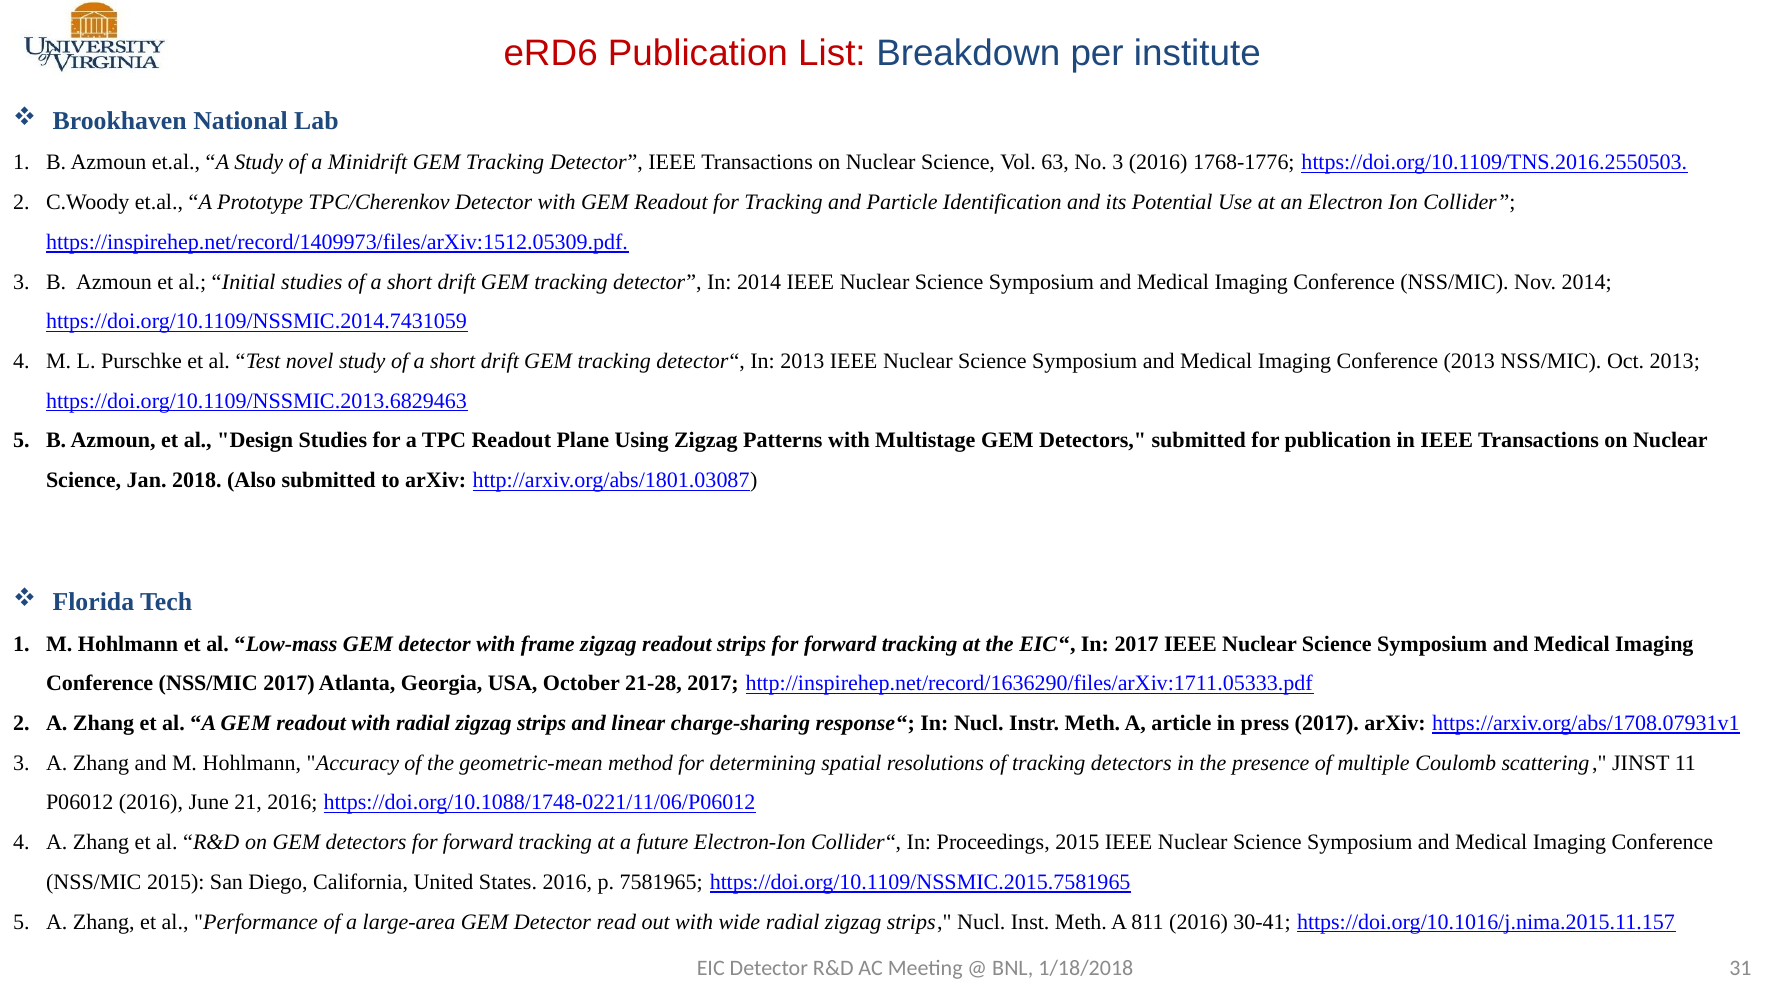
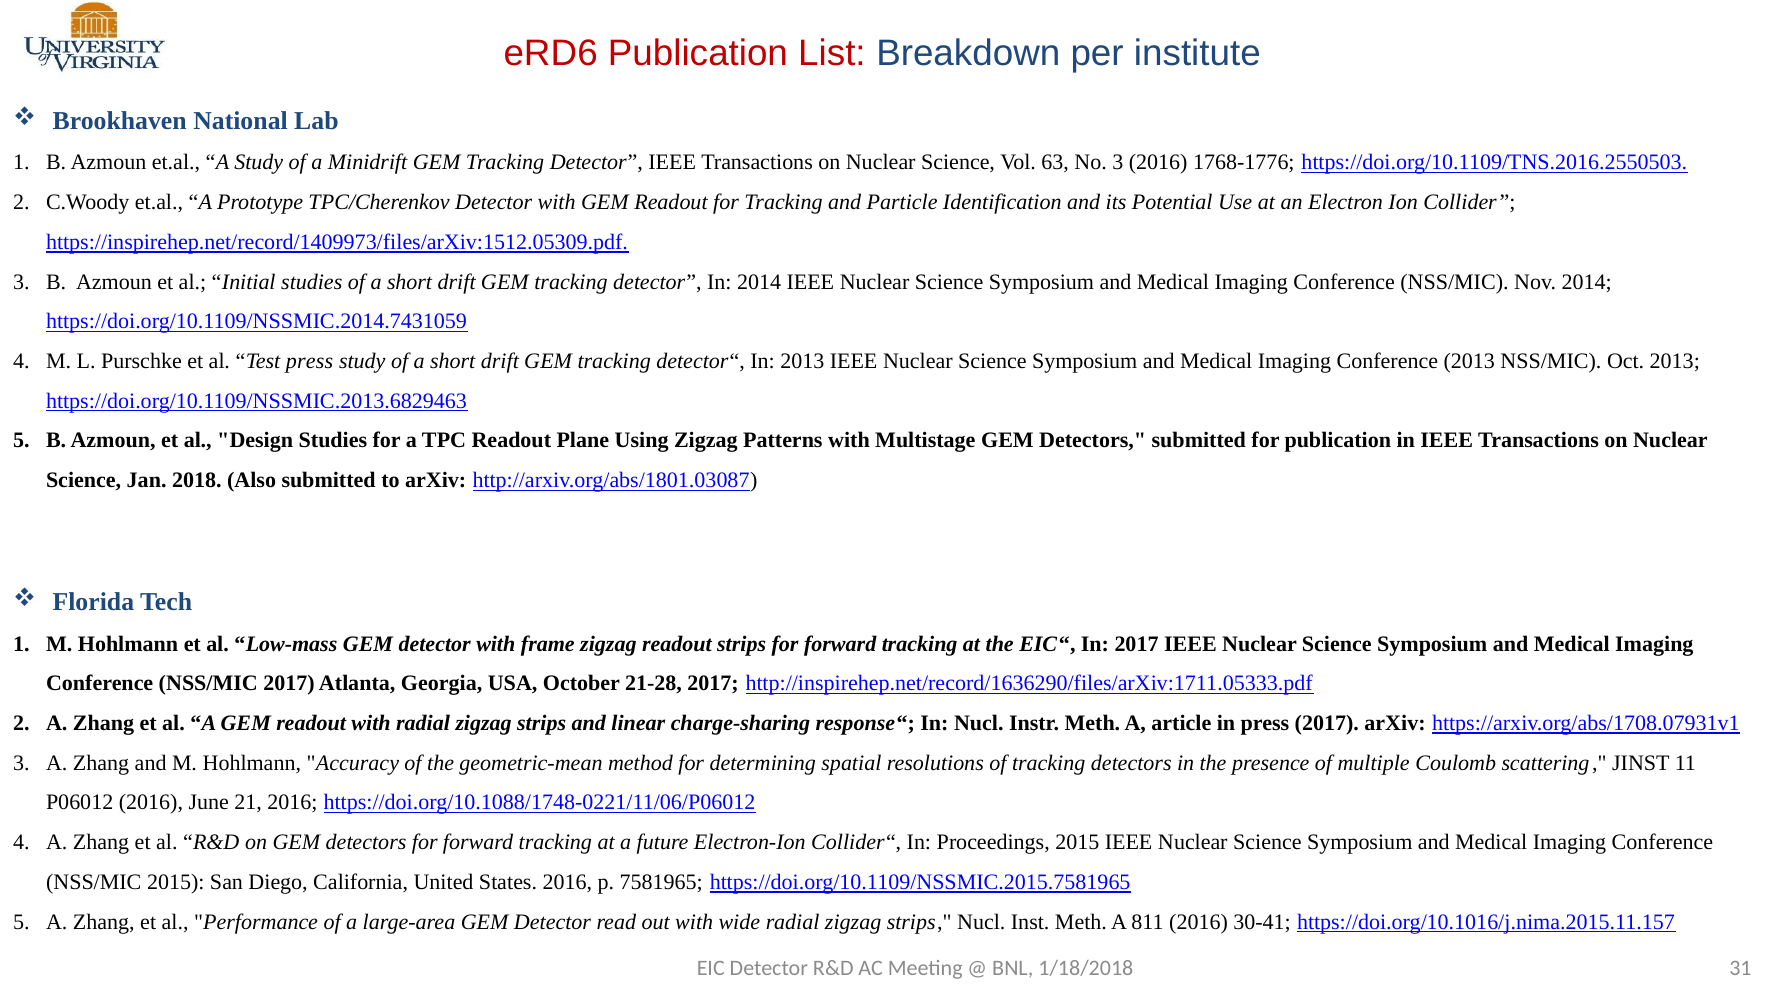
Test novel: novel -> press
